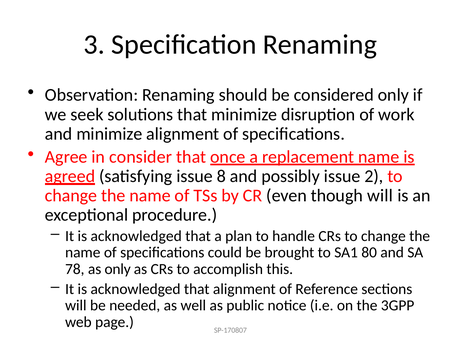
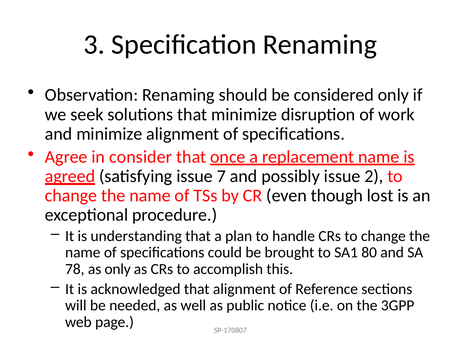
8: 8 -> 7
though will: will -> lost
acknowledged at (136, 236): acknowledged -> understanding
